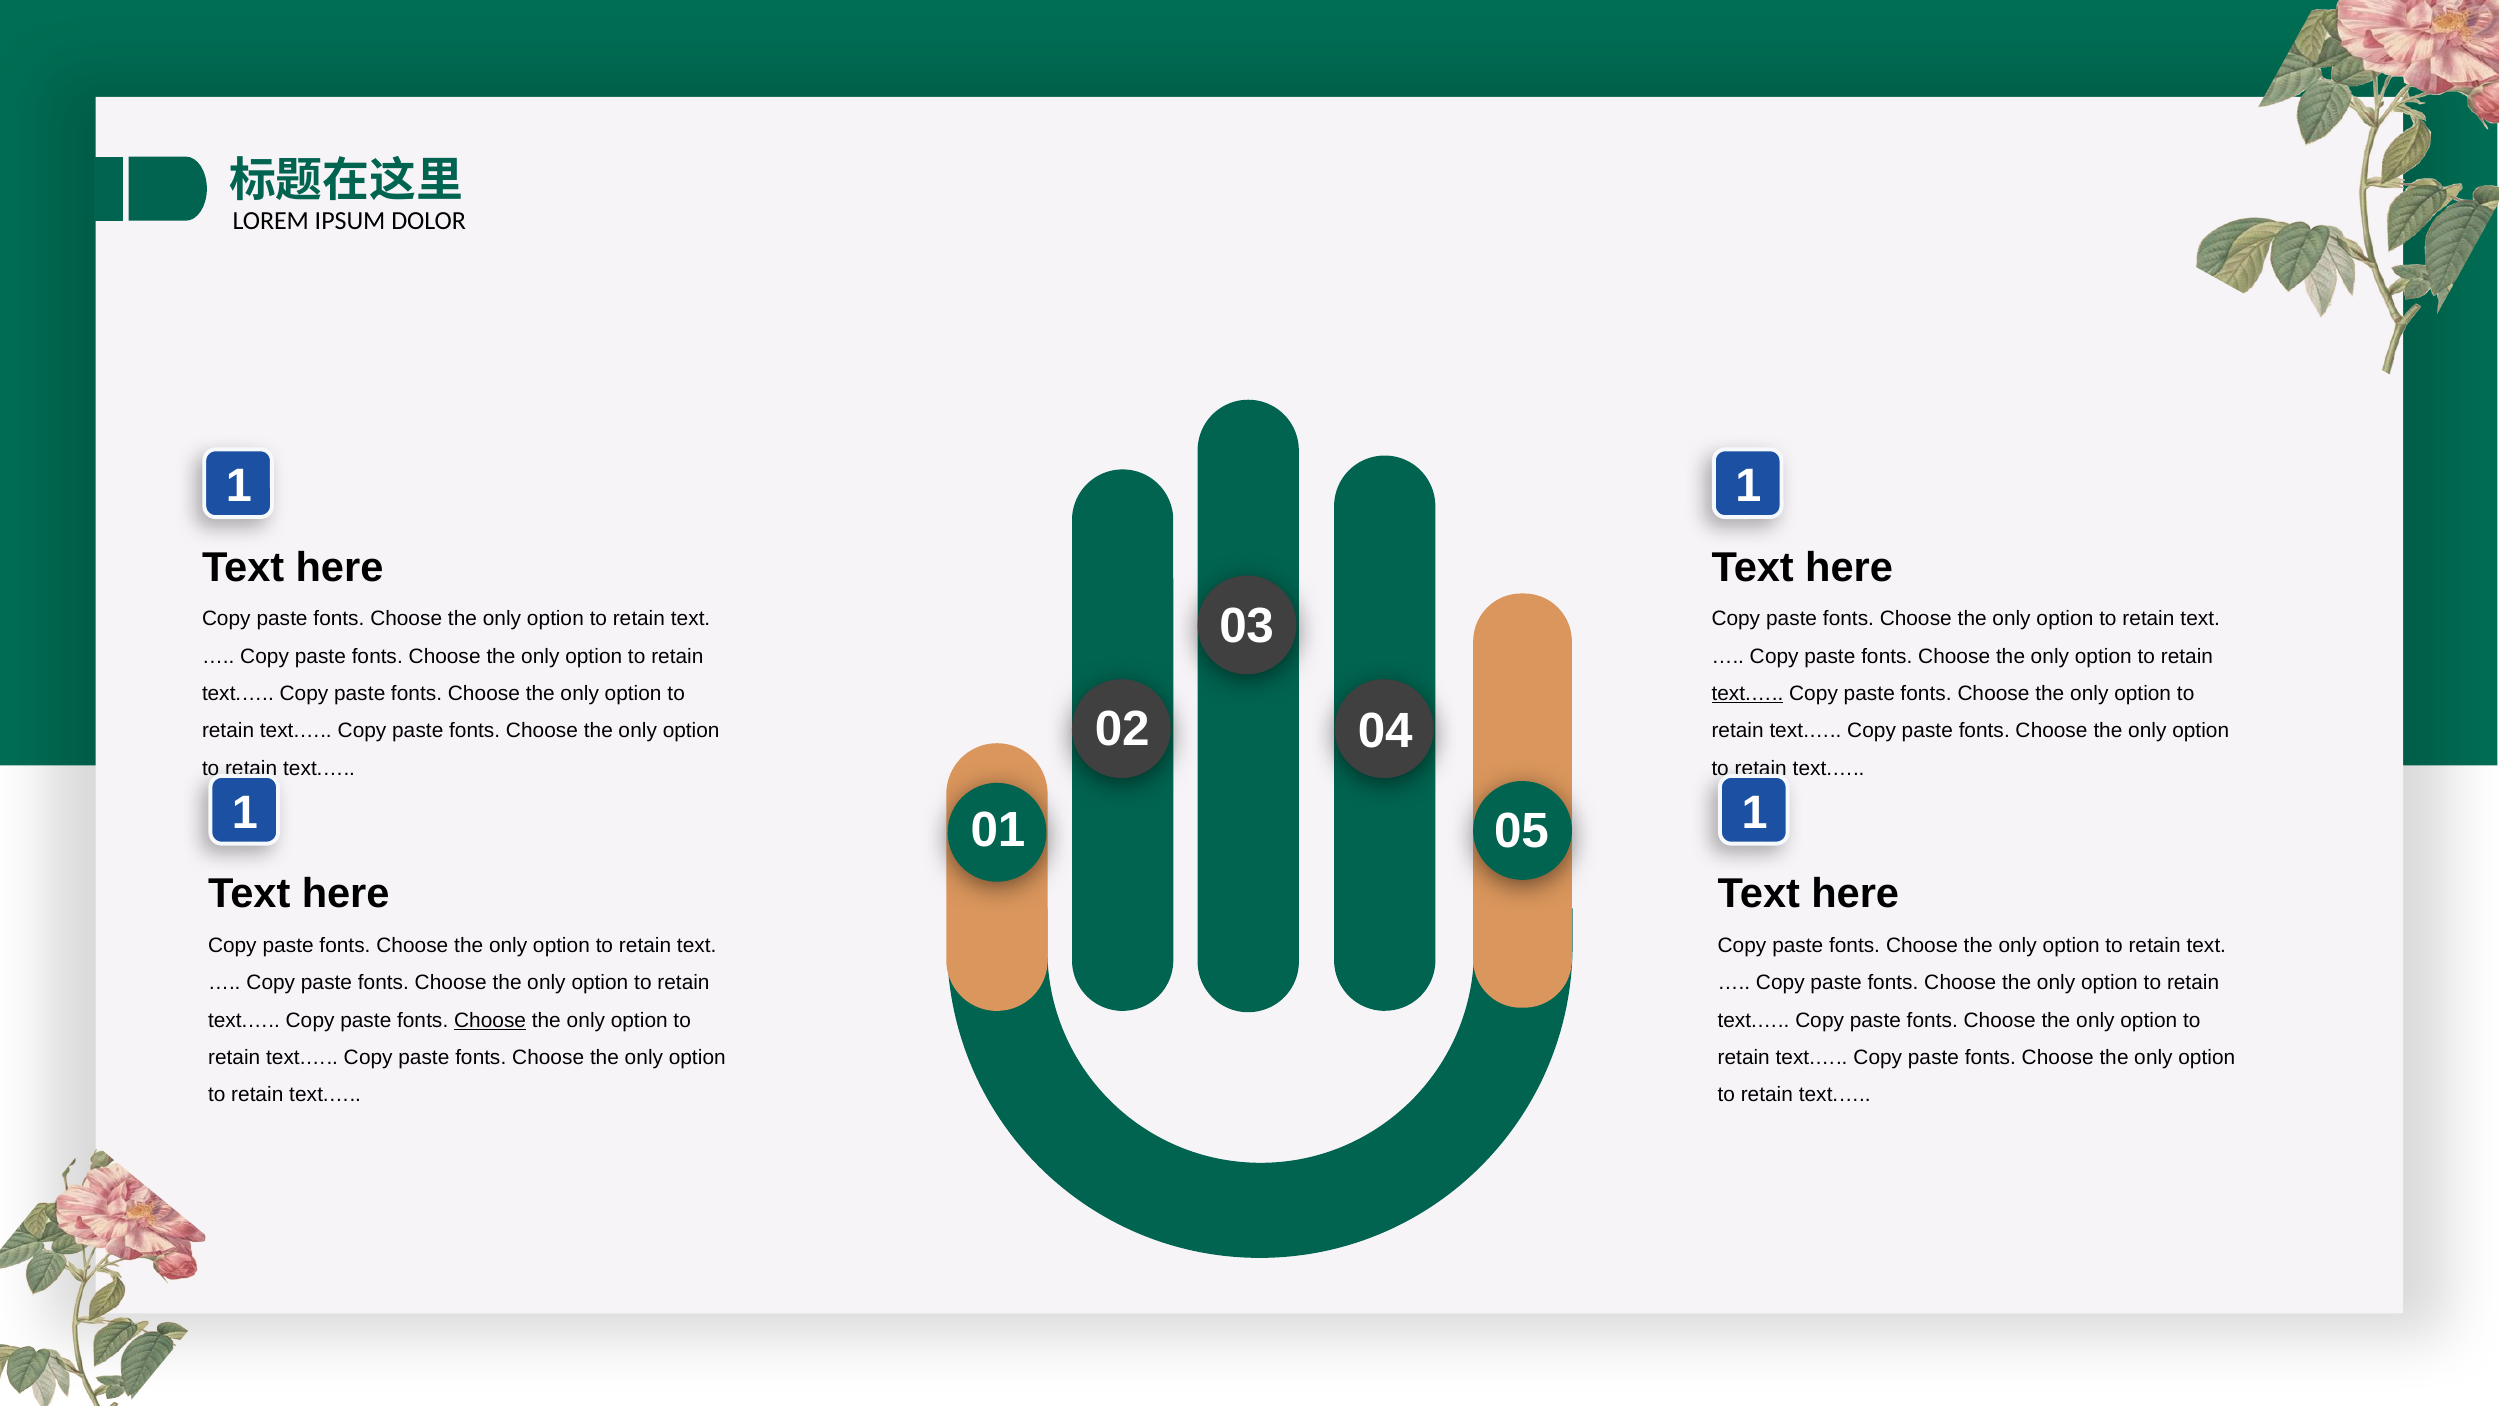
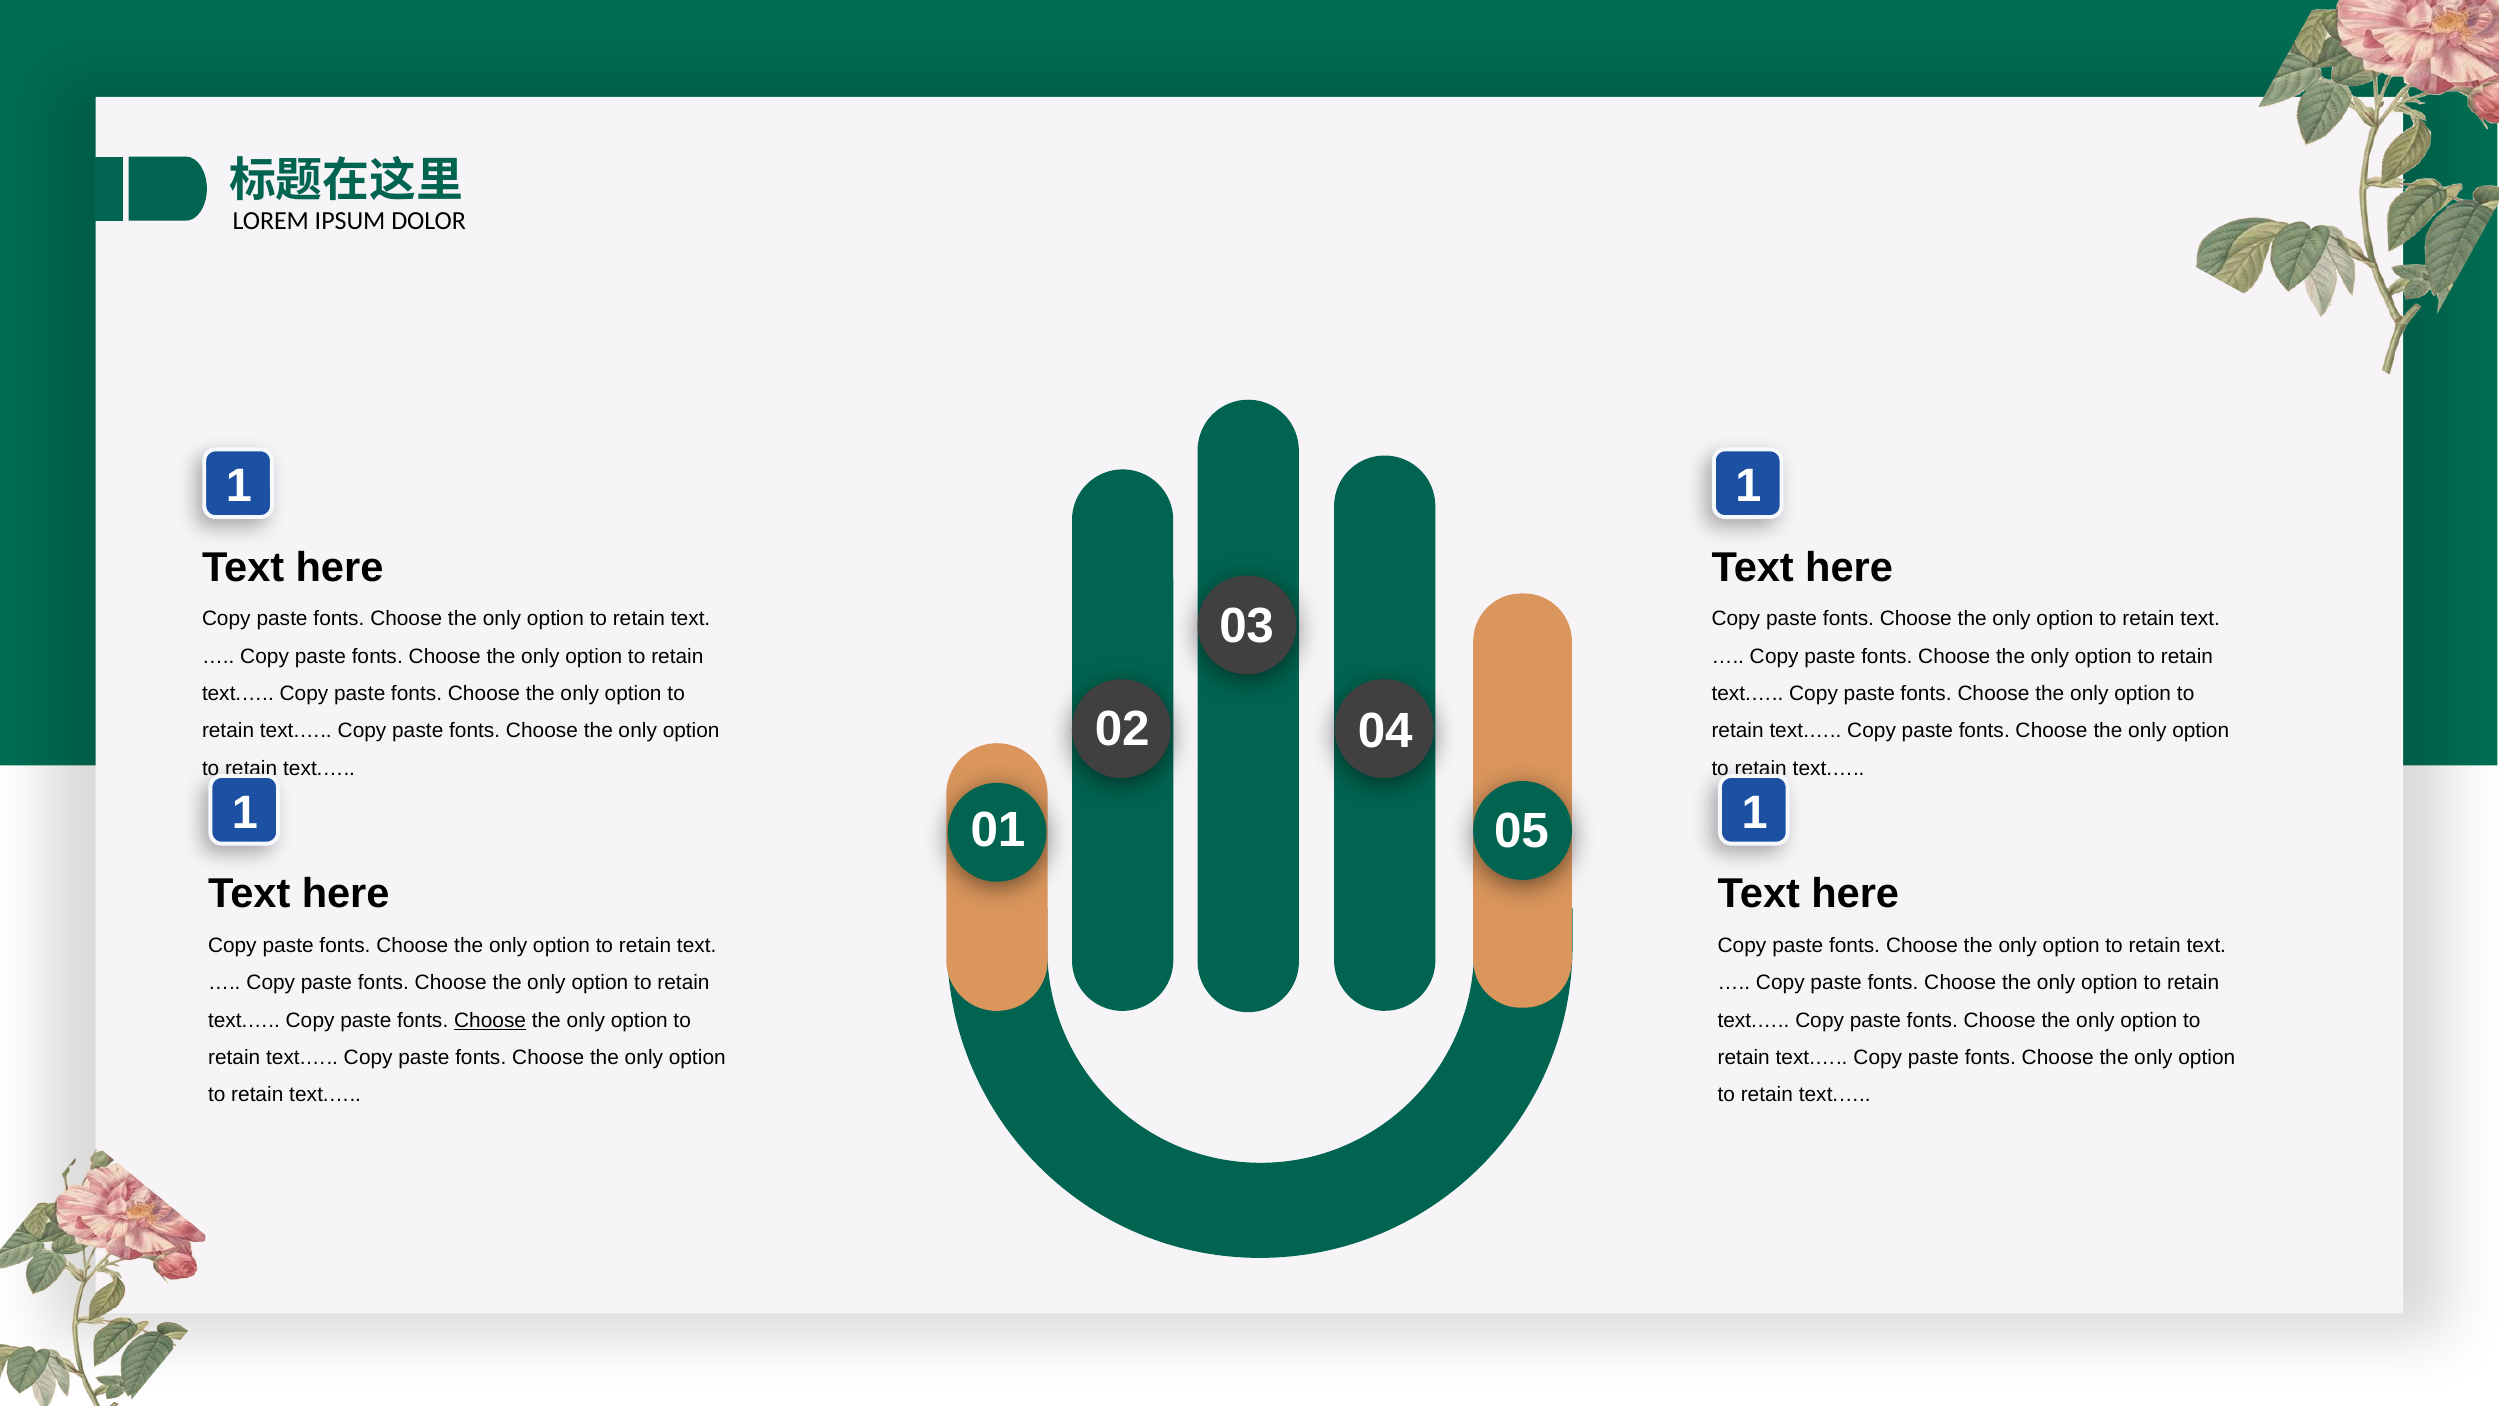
text.… at (1747, 694) underline: present -> none
